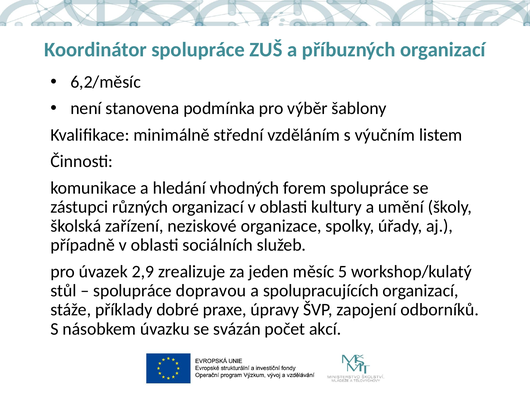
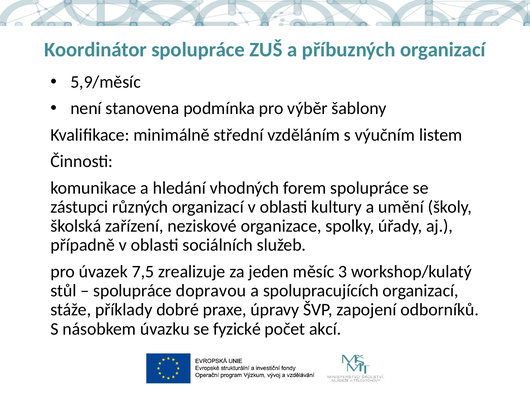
6,2/měsíc: 6,2/měsíc -> 5,9/měsíc
2,9: 2,9 -> 7,5
5: 5 -> 3
svázán: svázán -> fyzické
